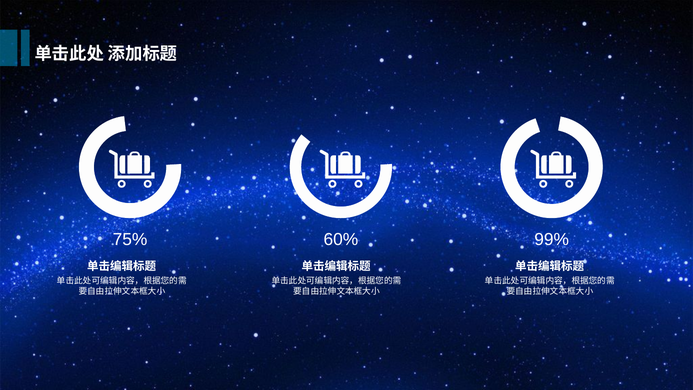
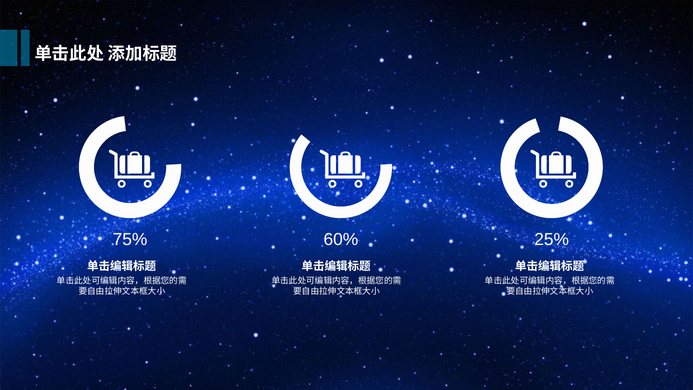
99%: 99% -> 25%
